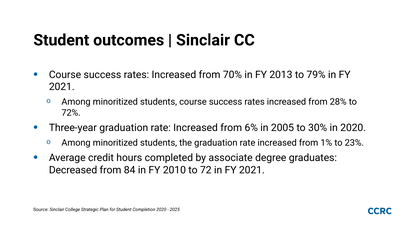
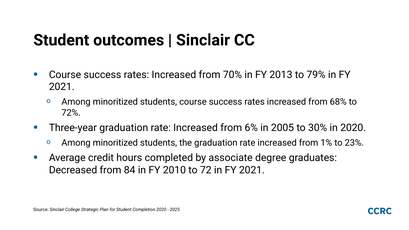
28%: 28% -> 68%
